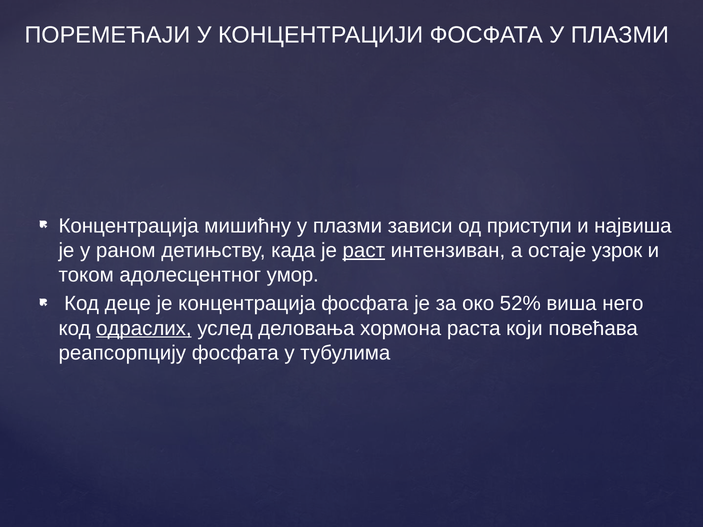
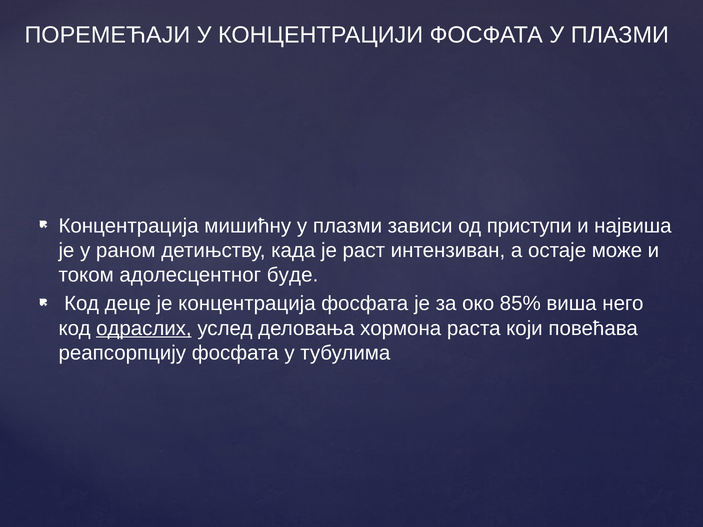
раст underline: present -> none
узрок: узрок -> може
умор: умор -> буде
52%: 52% -> 85%
